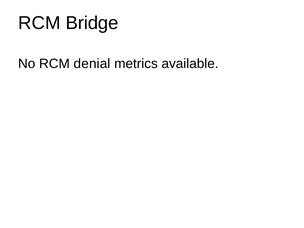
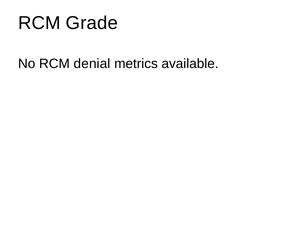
Bridge: Bridge -> Grade
